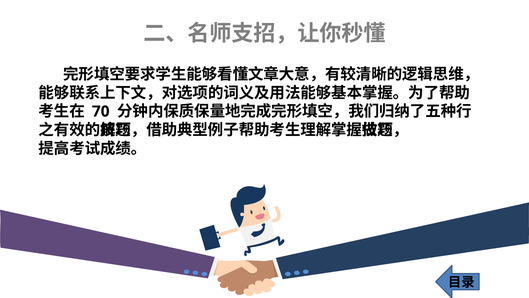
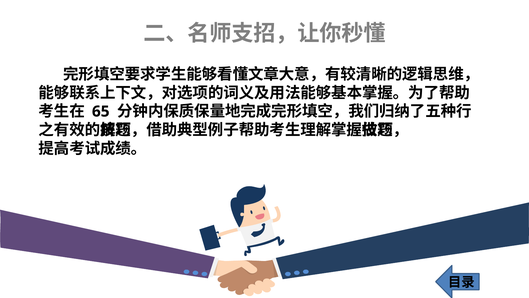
70: 70 -> 65
